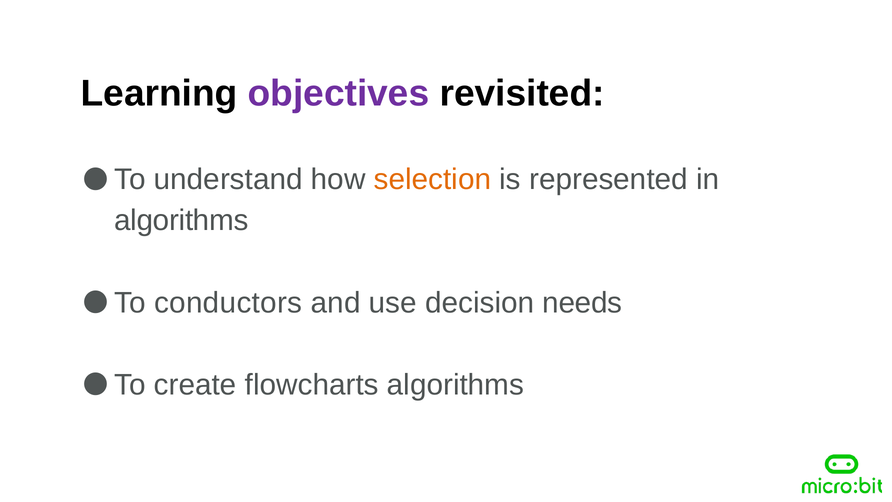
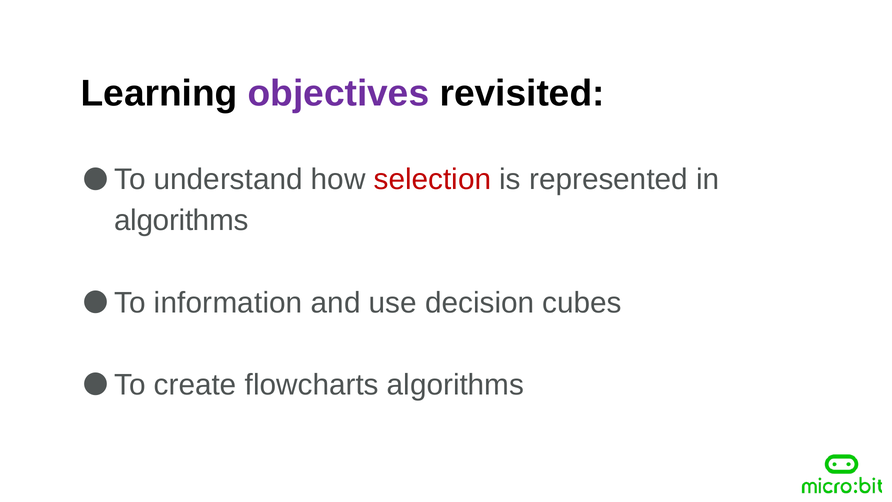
selection colour: orange -> red
conductors: conductors -> information
needs: needs -> cubes
